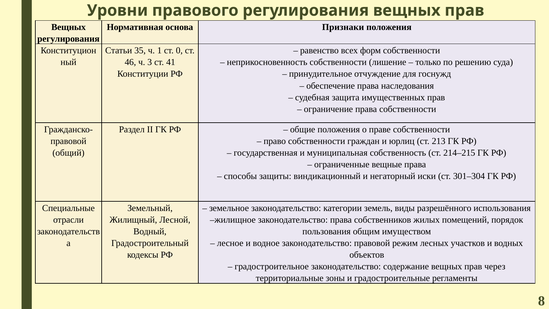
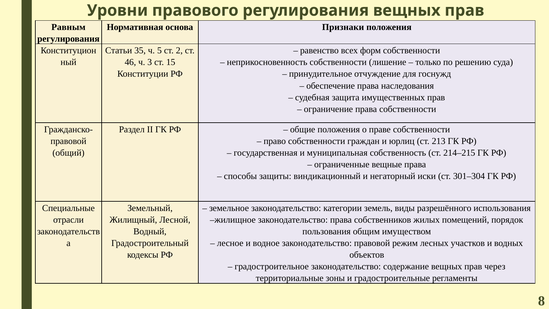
Вещных at (69, 27): Вещных -> Равным
1: 1 -> 5
0: 0 -> 2
41: 41 -> 15
